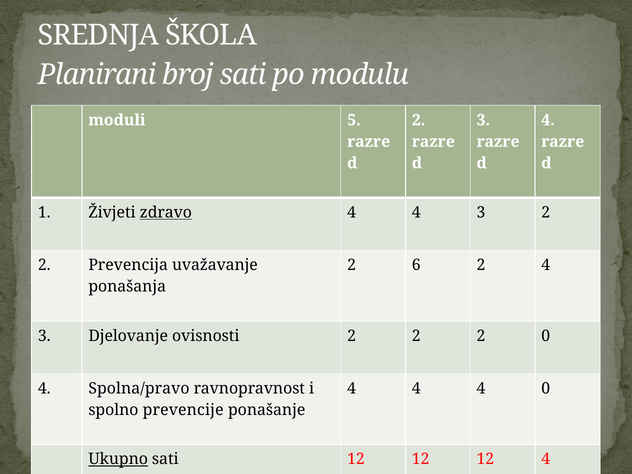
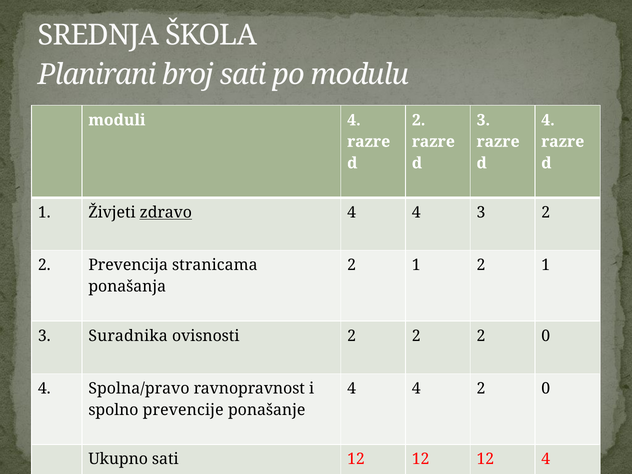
moduli 5: 5 -> 4
uvažavanje: uvažavanje -> stranicama
6 at (416, 265): 6 -> 1
4 at (546, 265): 4 -> 1
Djelovanje: Djelovanje -> Suradnika
4 4 4: 4 -> 2
Ukupno underline: present -> none
